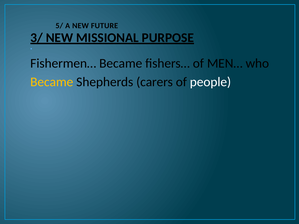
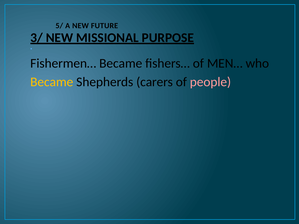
people colour: white -> pink
